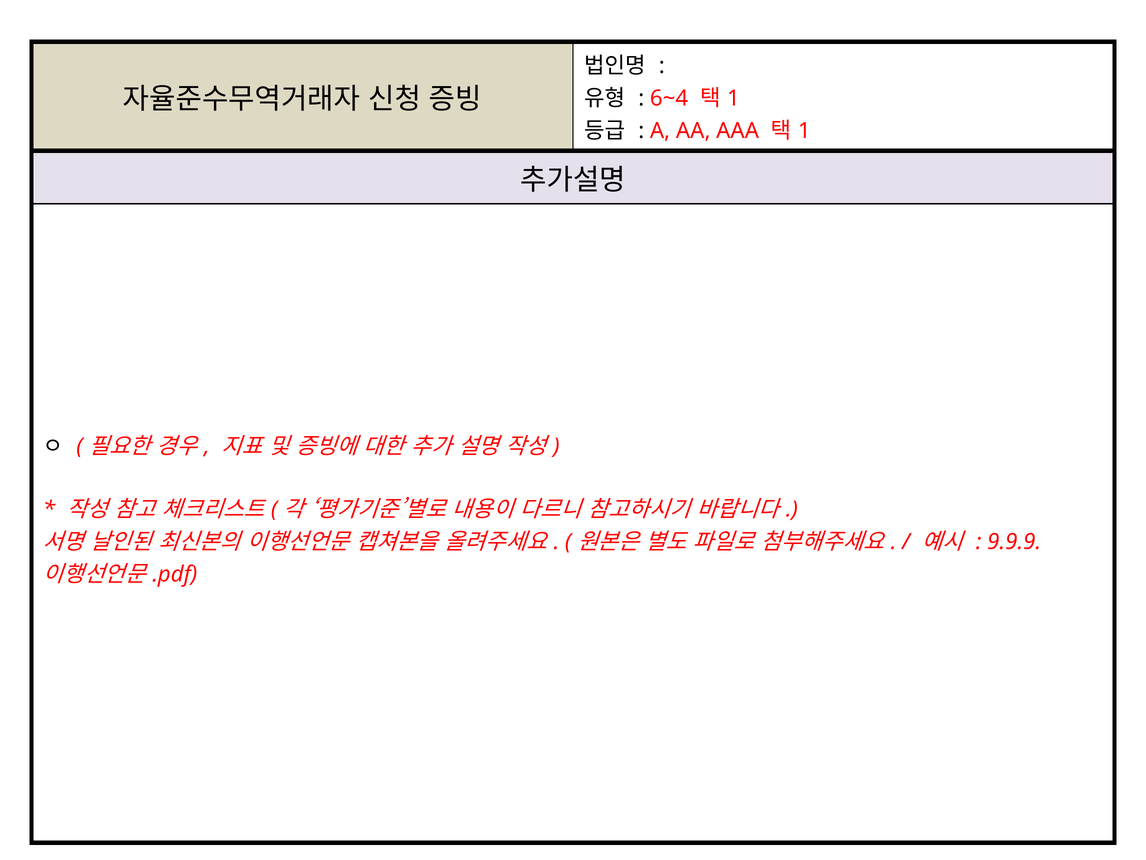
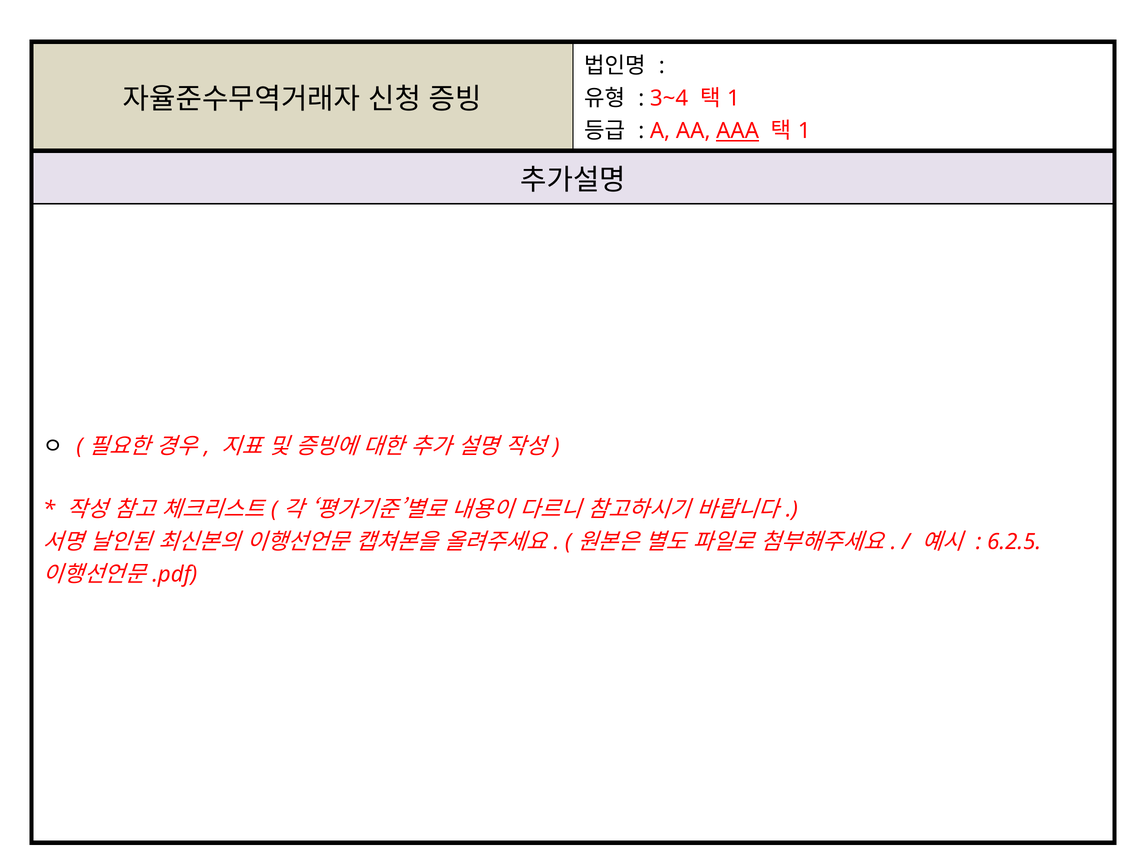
6~4: 6~4 -> 3~4
AAA underline: none -> present
9.9.9: 9.9.9 -> 6.2.5
